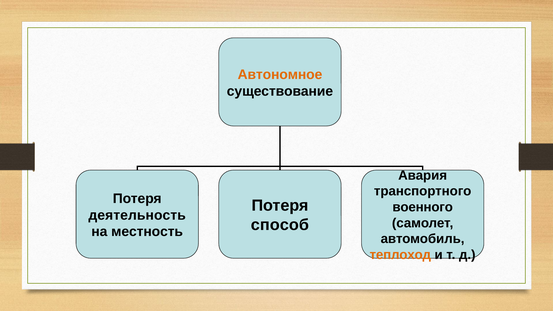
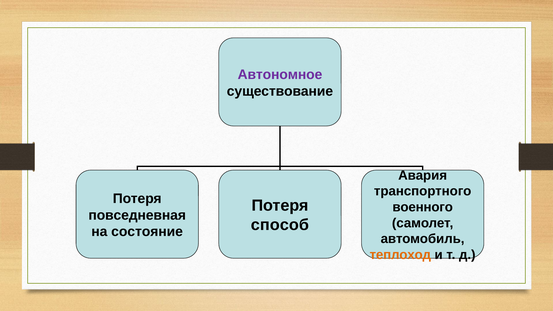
Автономное colour: orange -> purple
деятельность: деятельность -> повседневная
местность: местность -> состояние
